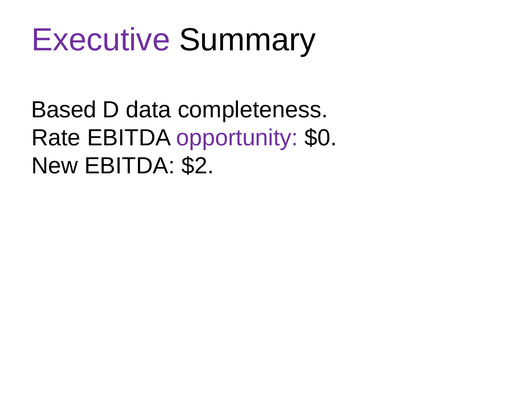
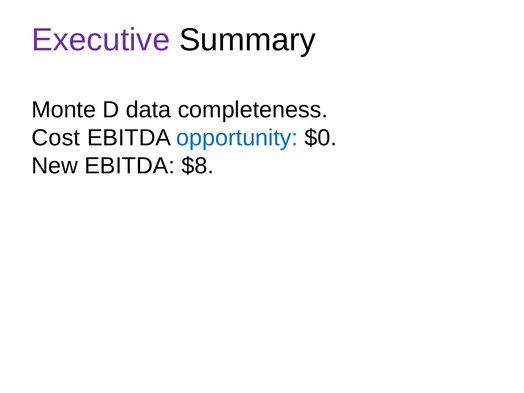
Based: Based -> Monte
Rate: Rate -> Cost
opportunity colour: purple -> blue
$2: $2 -> $8
